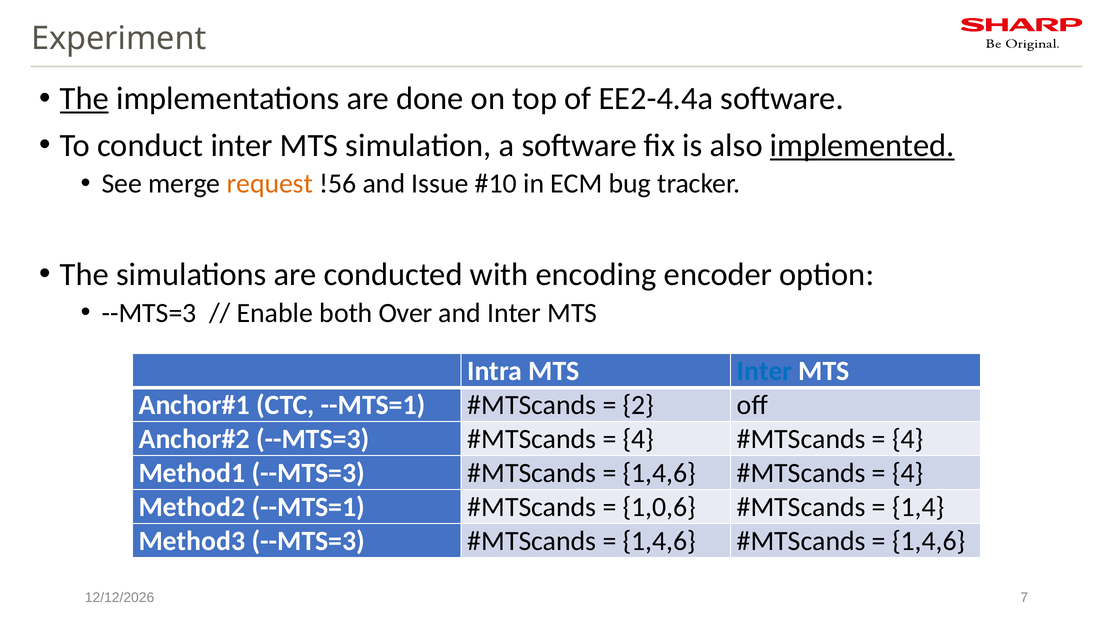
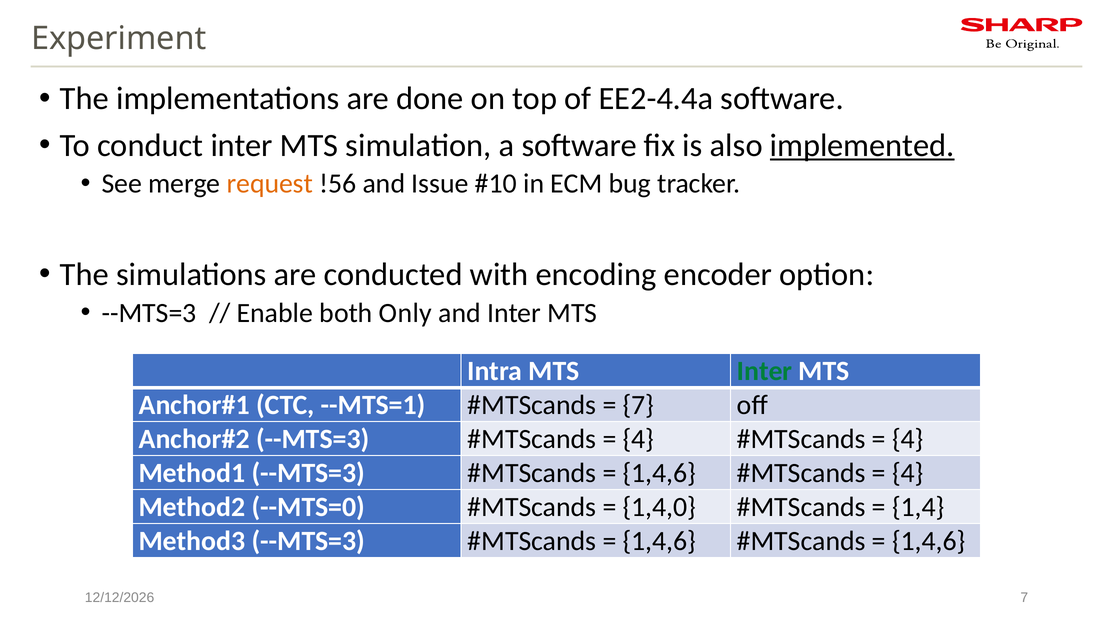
The at (84, 99) underline: present -> none
Over: Over -> Only
Inter at (765, 371) colour: blue -> green
2 at (638, 405): 2 -> 7
Method2 --MTS=1: --MTS=1 -> --MTS=0
1,0,6: 1,0,6 -> 1,4,0
